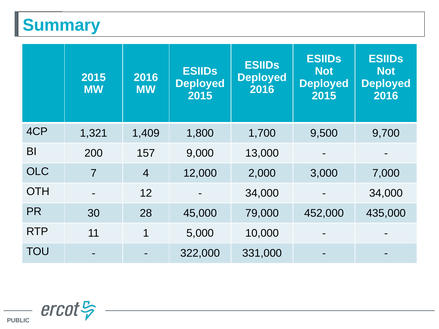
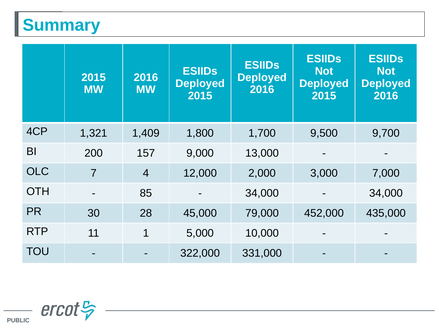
12: 12 -> 85
